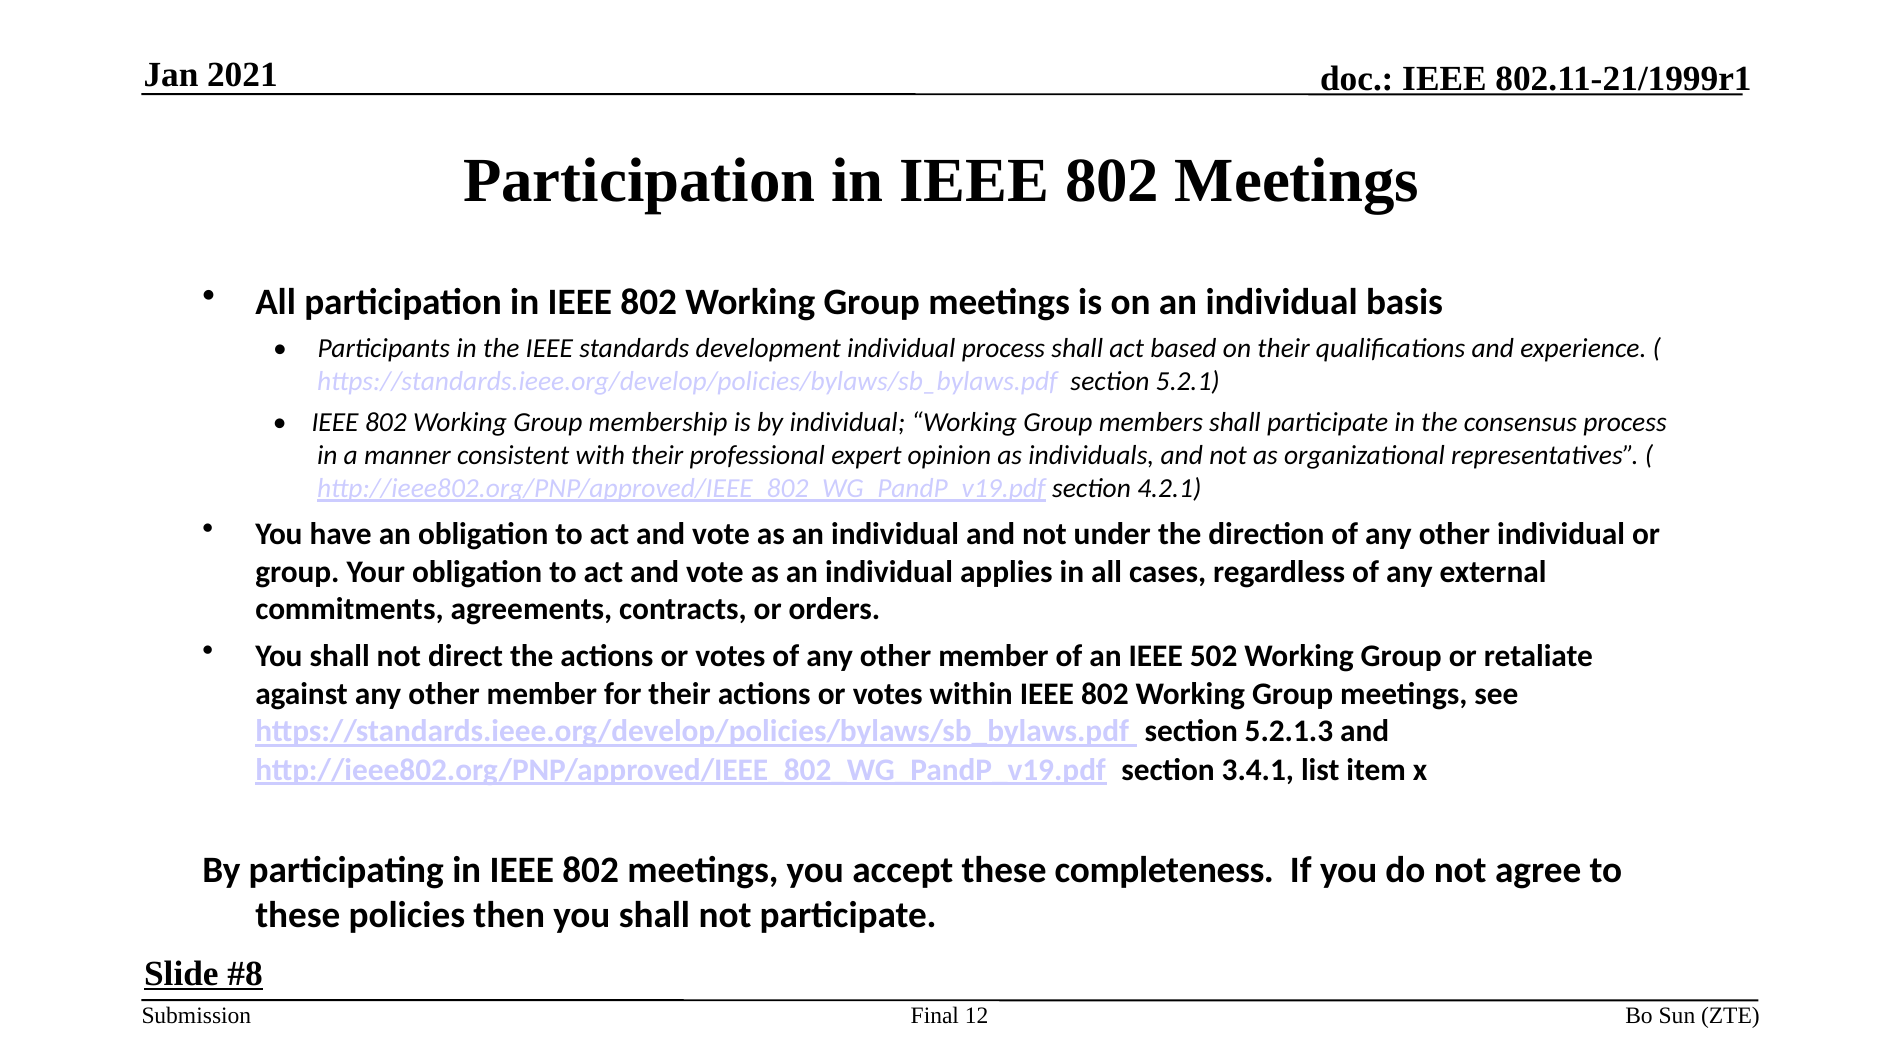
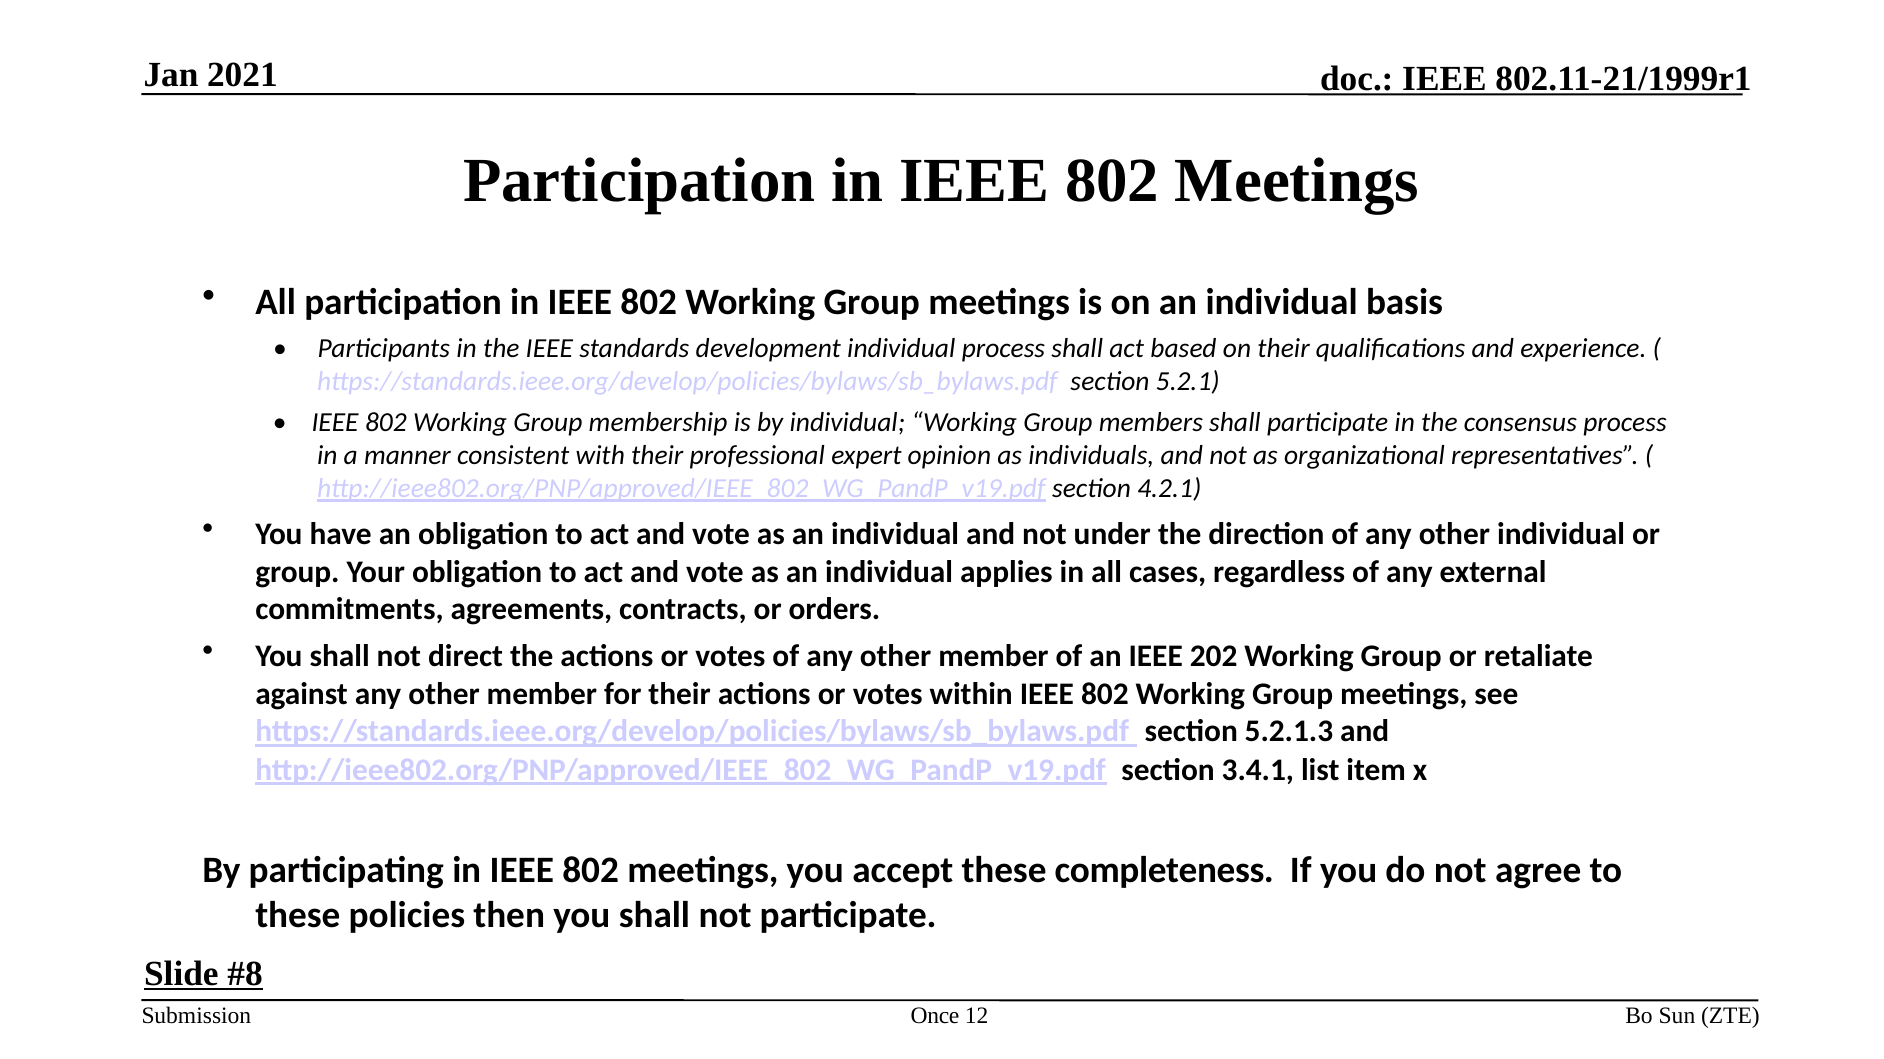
502: 502 -> 202
Final: Final -> Once
